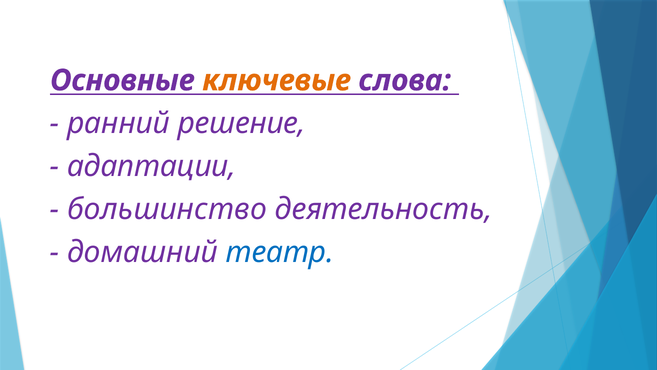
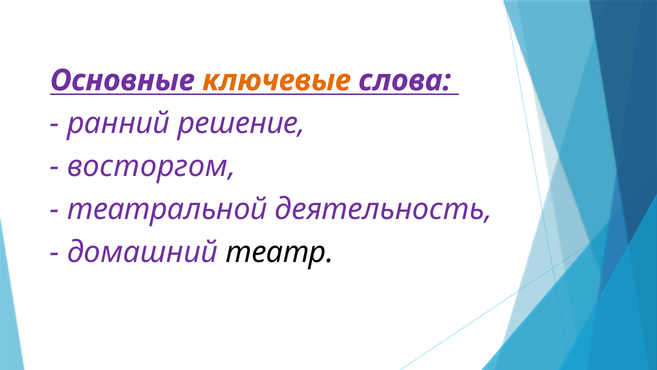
адаптации: адаптации -> восторгом
большинство: большинство -> театральной
театр colour: blue -> black
